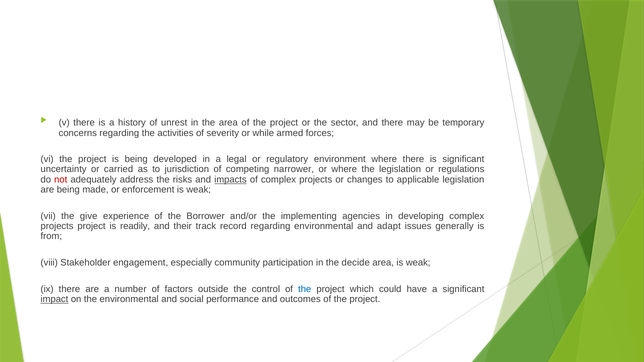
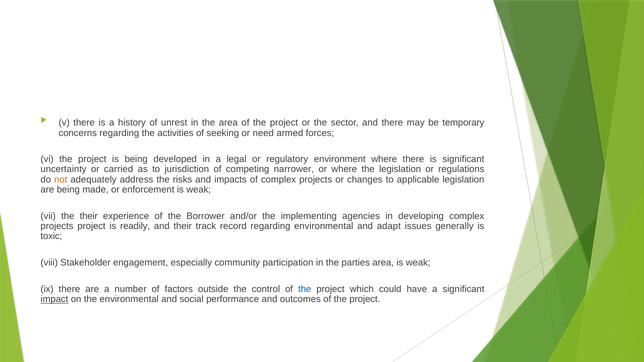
severity: severity -> seeking
while: while -> need
not colour: red -> orange
impacts underline: present -> none
the give: give -> their
from: from -> toxic
decide: decide -> parties
